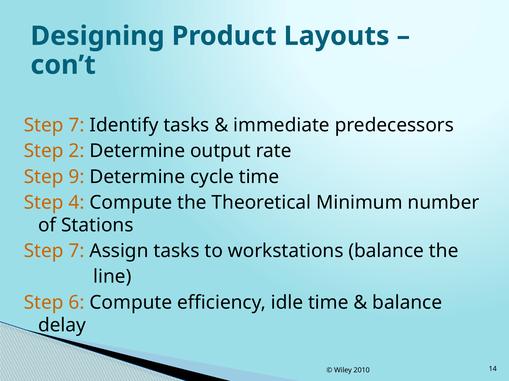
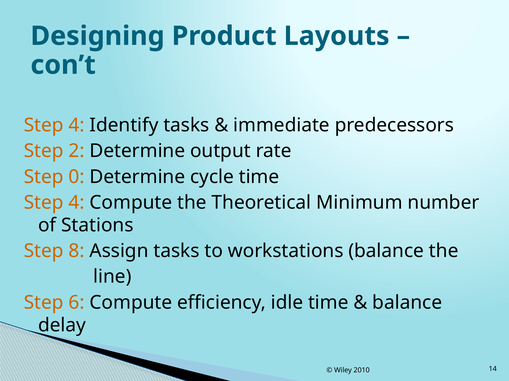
7 at (77, 126): 7 -> 4
9: 9 -> 0
7 at (77, 252): 7 -> 8
